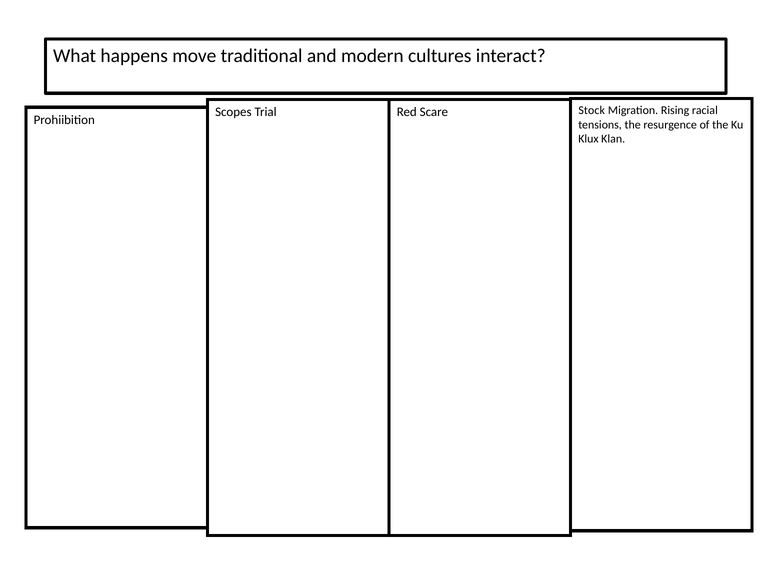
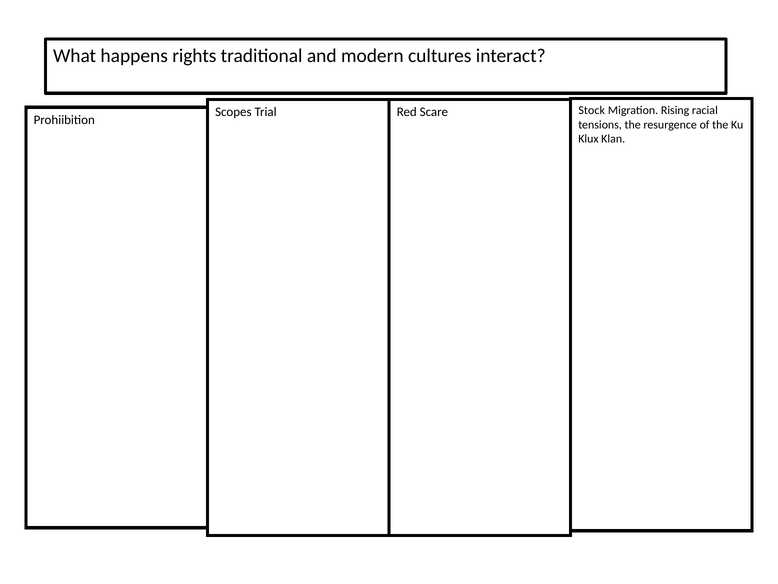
move: move -> rights
